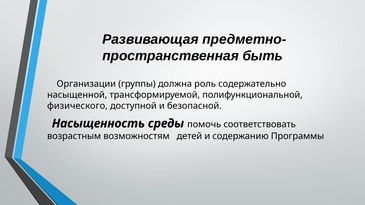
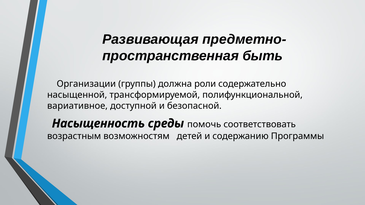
роль: роль -> роли
физического: физического -> вариативное
